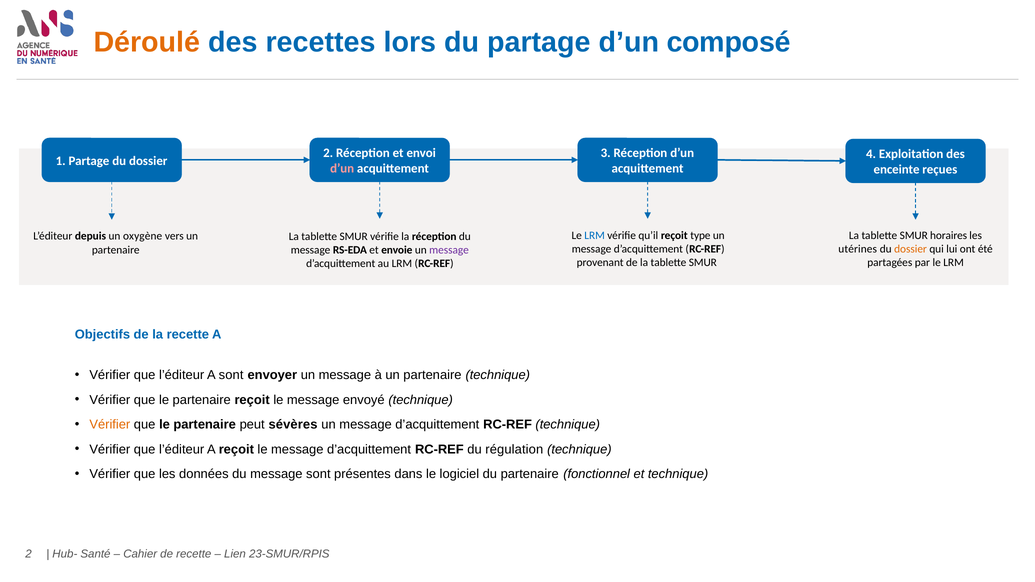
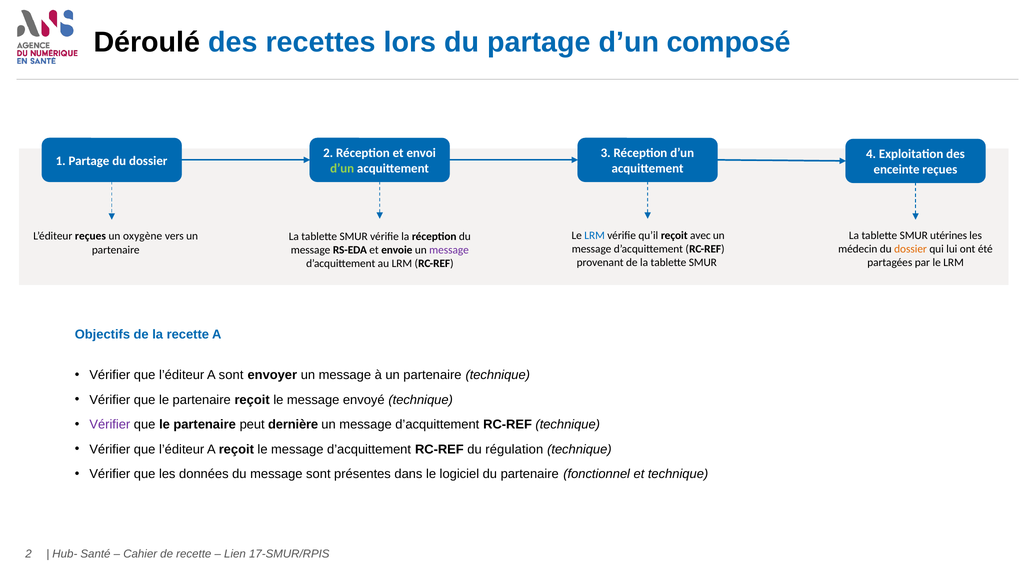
Déroulé colour: orange -> black
d’un at (342, 169) colour: pink -> light green
type: type -> avec
horaires: horaires -> utérines
L’éditeur depuis: depuis -> reçues
utérines: utérines -> médecin
Vérifier at (110, 425) colour: orange -> purple
sévères: sévères -> dernière
23-SMUR/RPIS: 23-SMUR/RPIS -> 17-SMUR/RPIS
